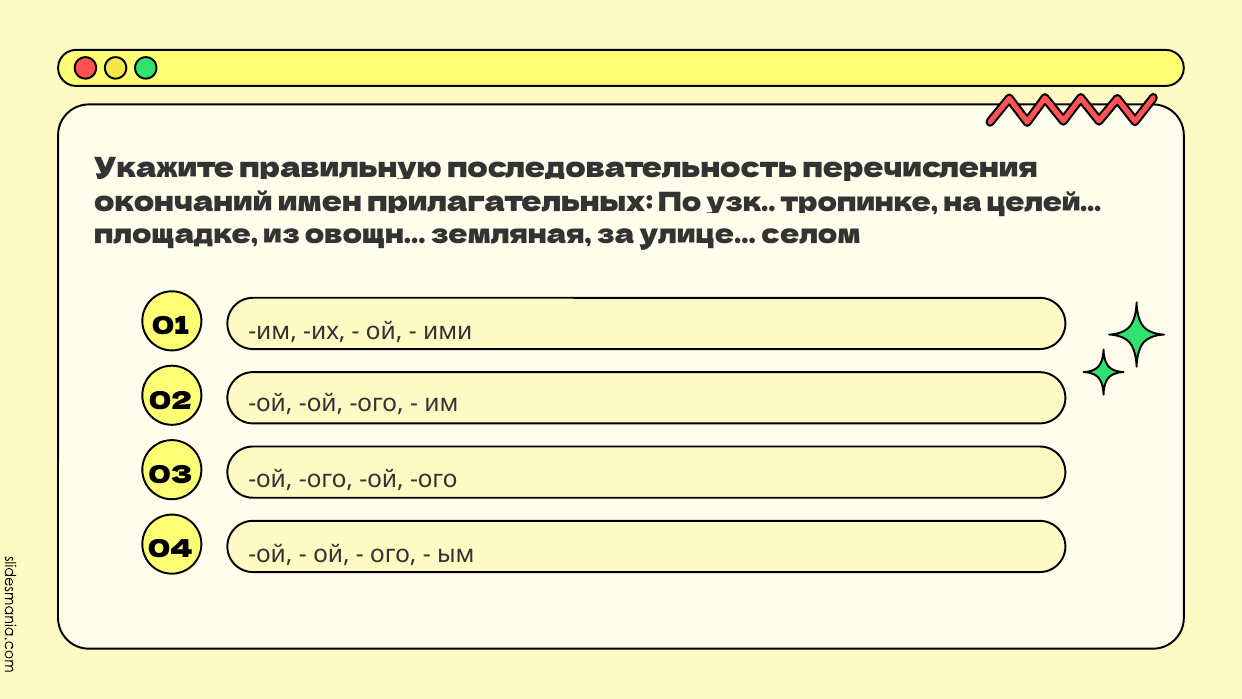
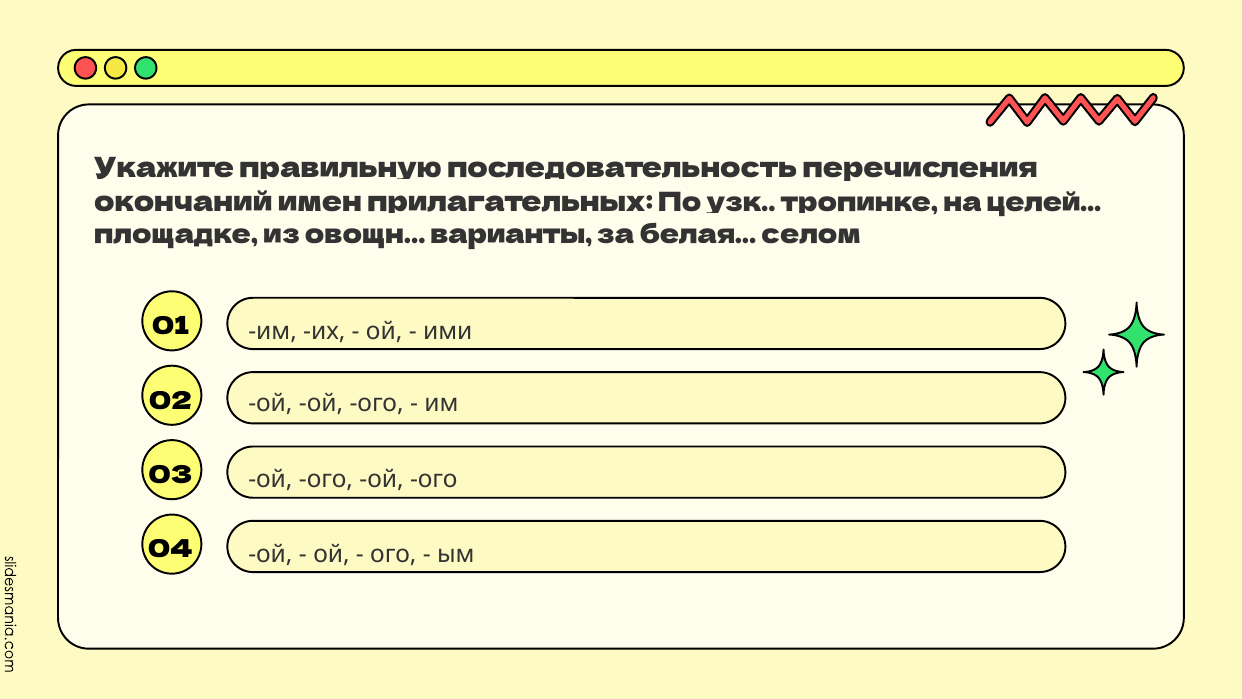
земляная: земляная -> варианты
улице: улице -> белая
